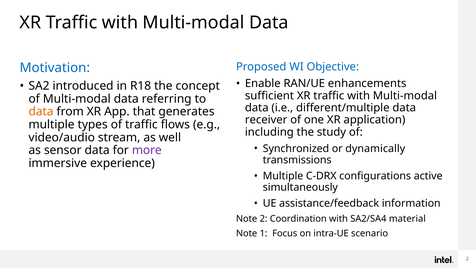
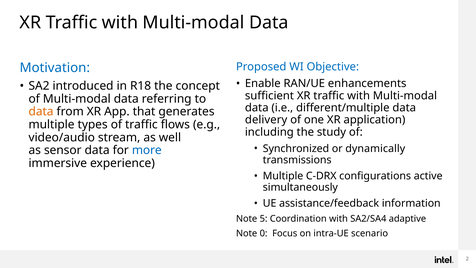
receiver: receiver -> delivery
more colour: purple -> blue
Note 2: 2 -> 5
material: material -> adaptive
1: 1 -> 0
